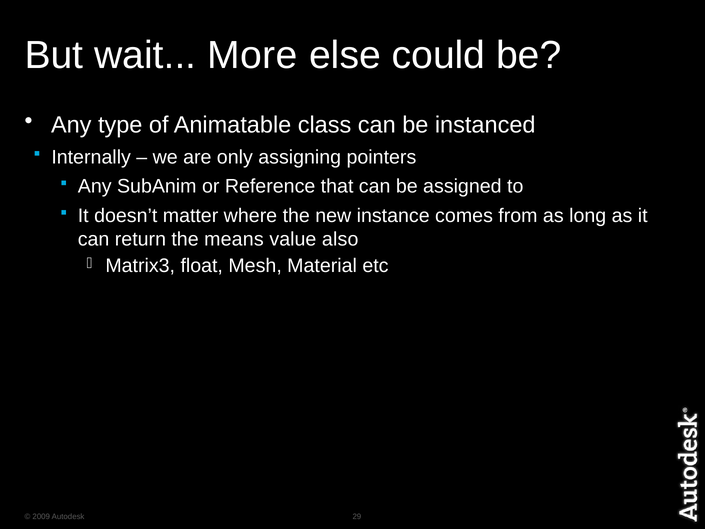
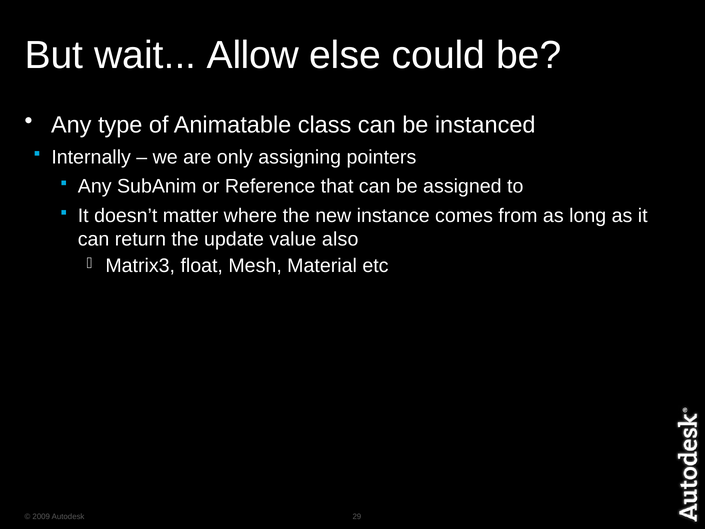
More: More -> Allow
means: means -> update
